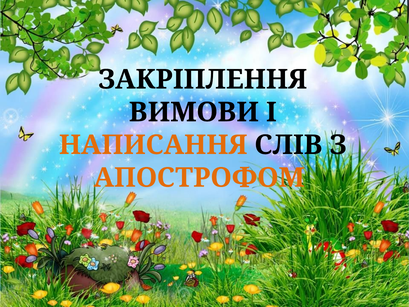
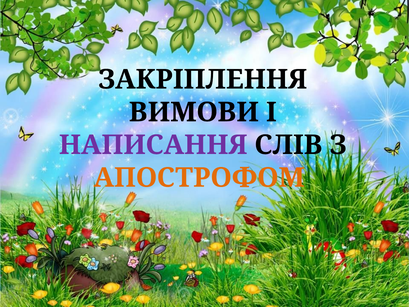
НАПИСАННЯ colour: orange -> purple
